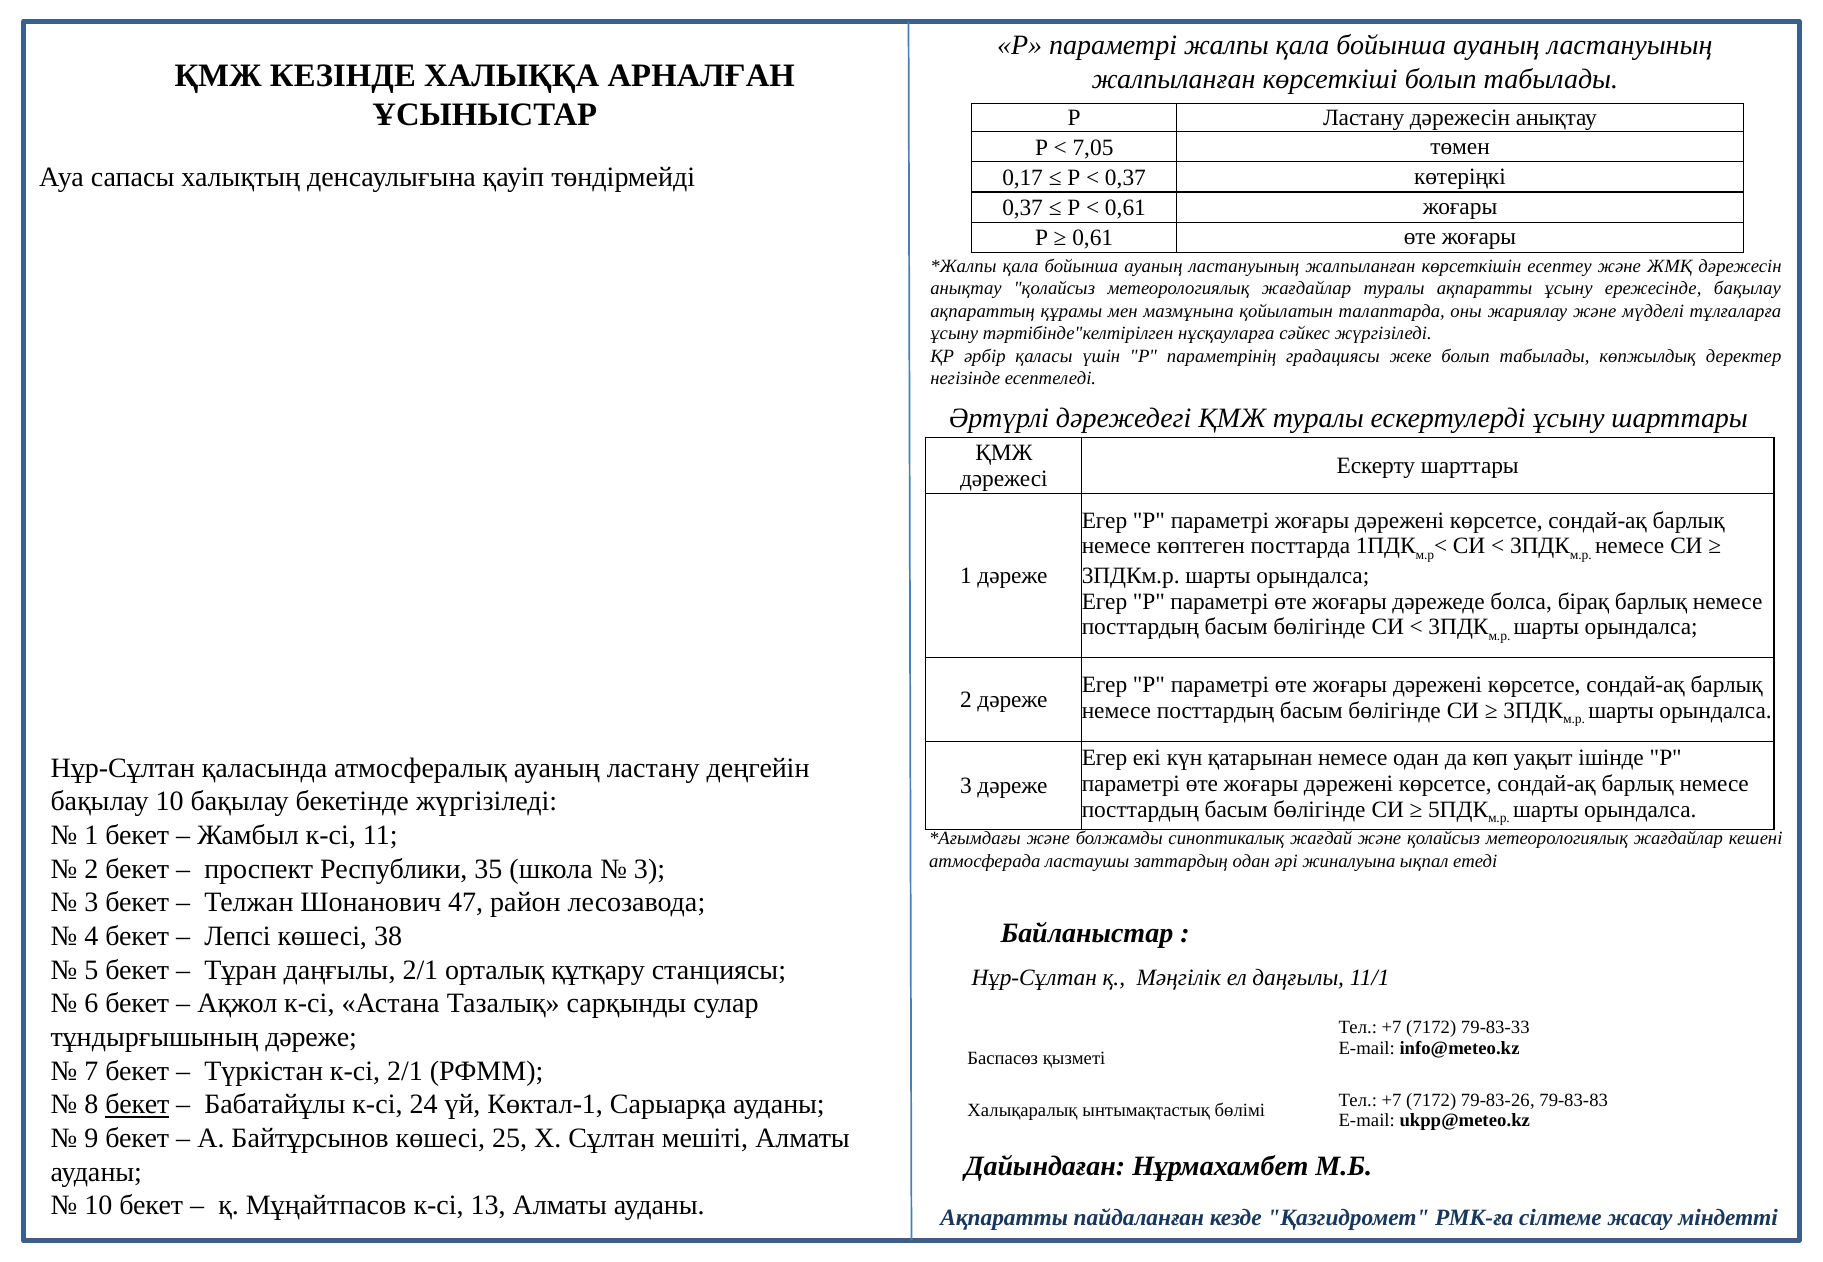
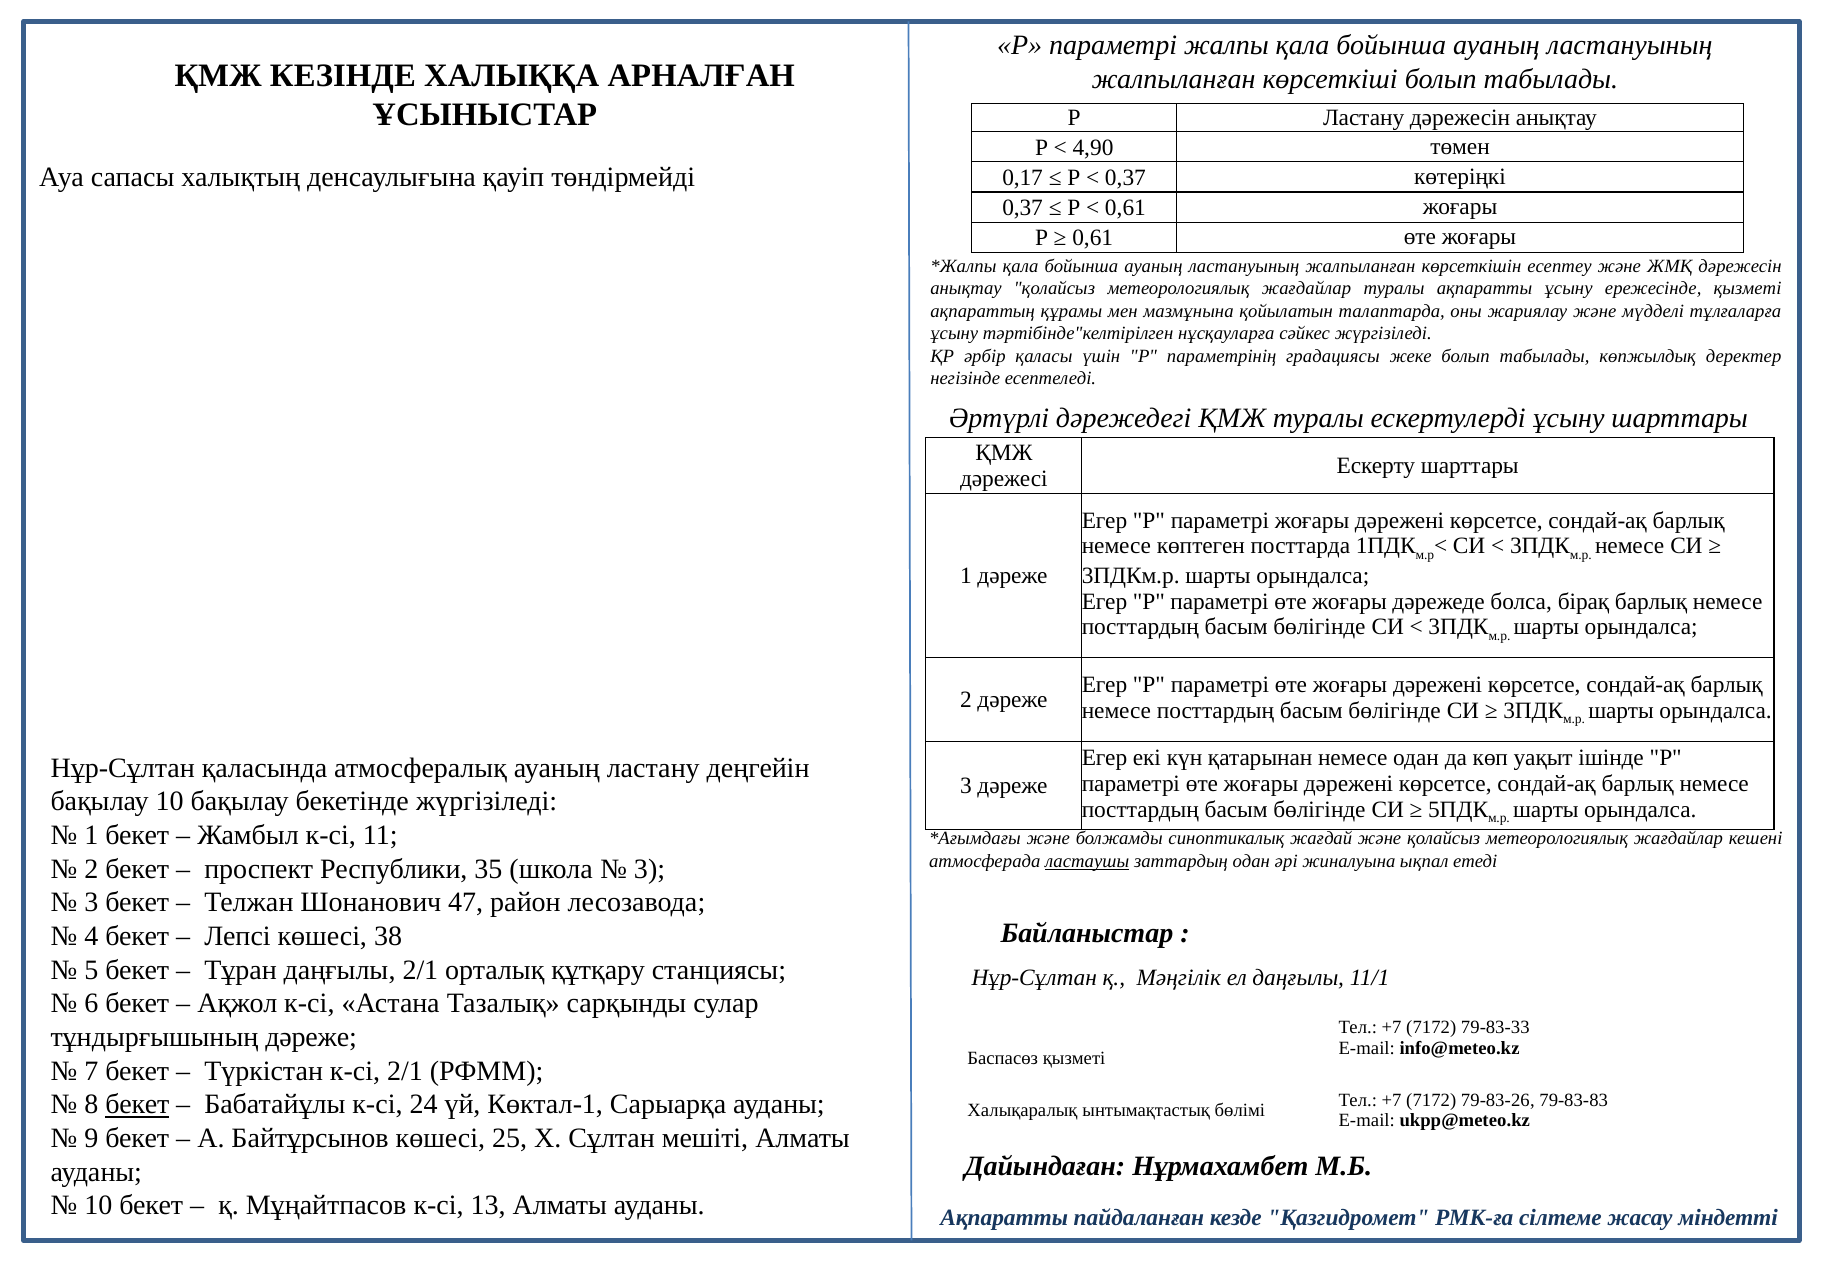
7,05: 7,05 -> 4,90
ережесінде бақылау: бақылау -> қызметі
ластаушы underline: none -> present
